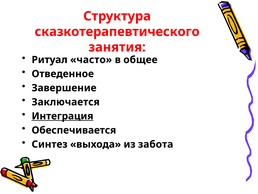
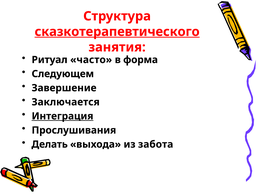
сказкотерапевтического underline: none -> present
общее: общее -> форма
Отведенное: Отведенное -> Следующем
Обеспечивается: Обеспечивается -> Прослушивания
Синтез: Синтез -> Делать
